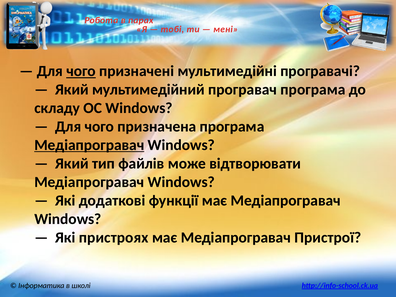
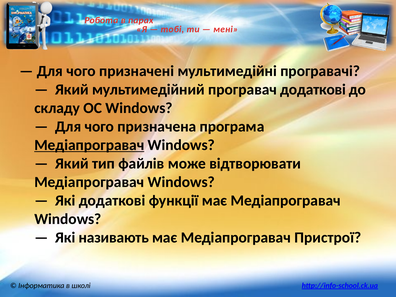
чого at (81, 71) underline: present -> none
програвач програма: програма -> додаткові
пристроях: пристроях -> називають
